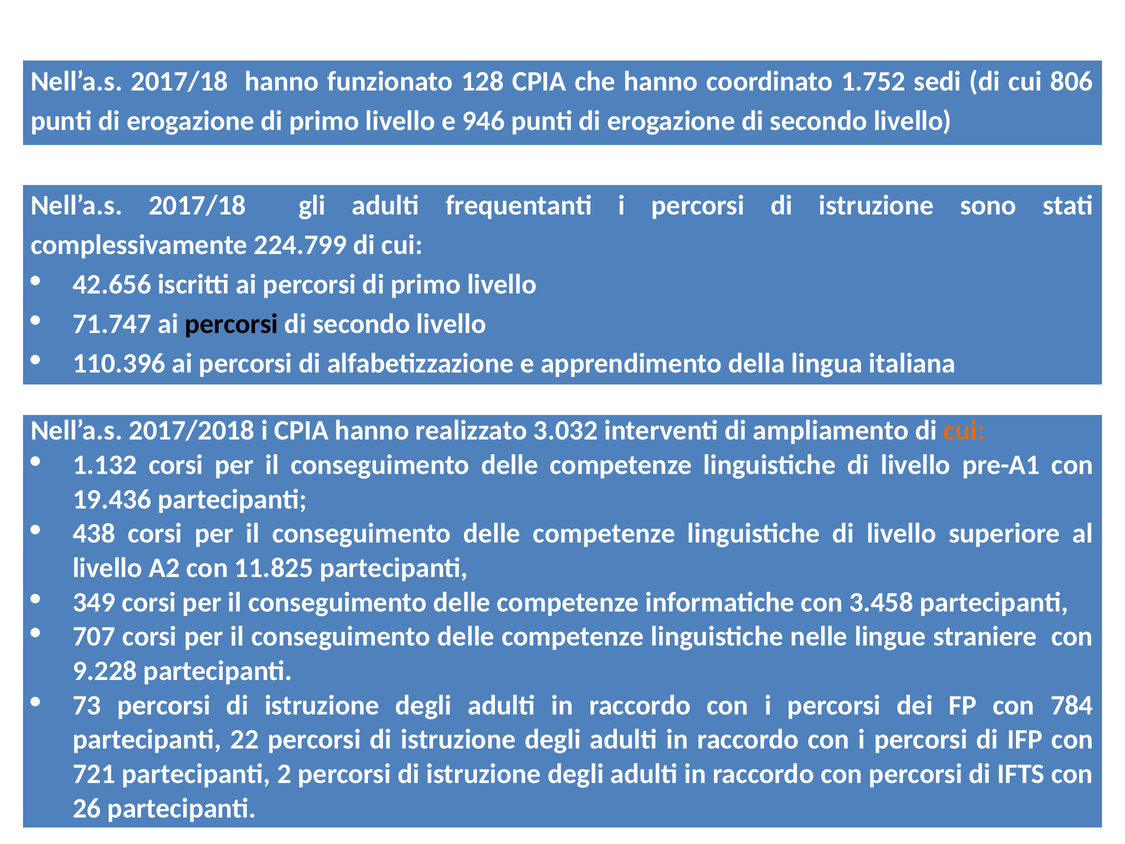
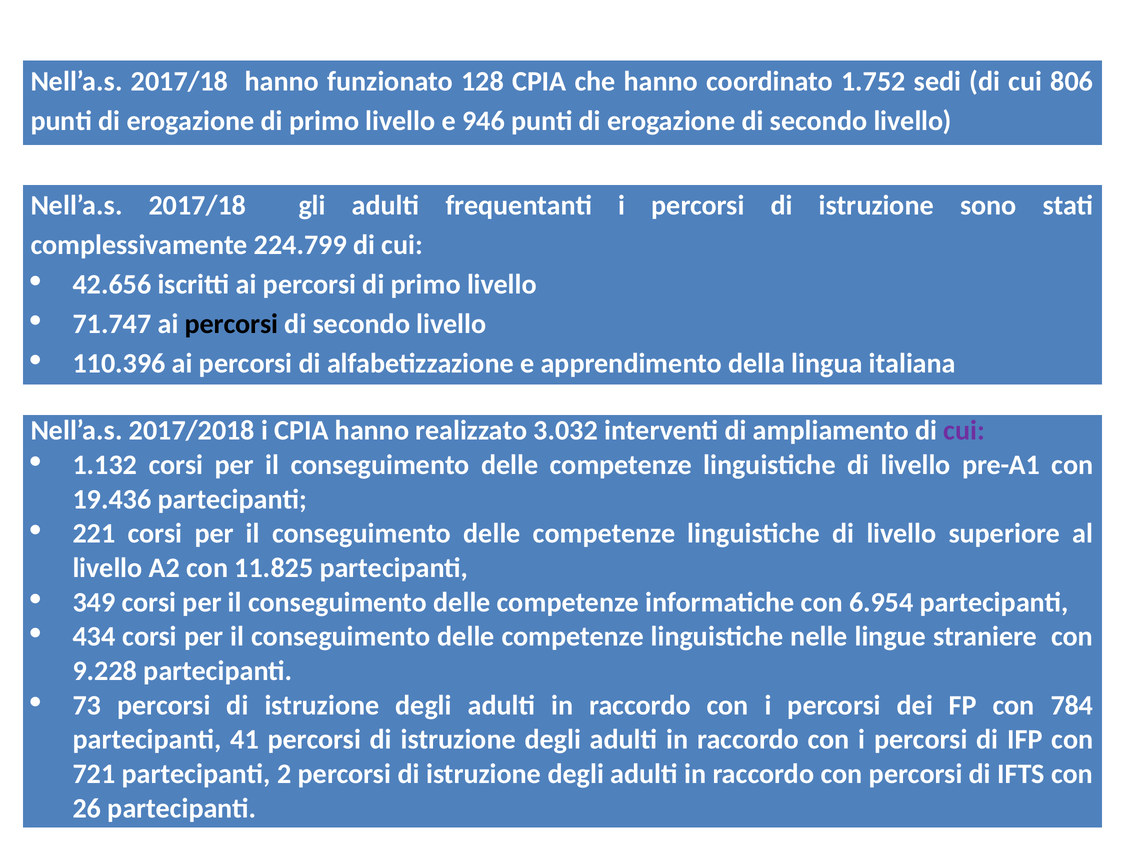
cui at (964, 431) colour: orange -> purple
438: 438 -> 221
3.458: 3.458 -> 6.954
707: 707 -> 434
22: 22 -> 41
